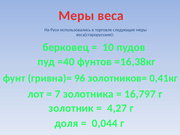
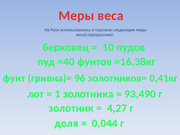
7: 7 -> 1
16,797: 16,797 -> 93,490
